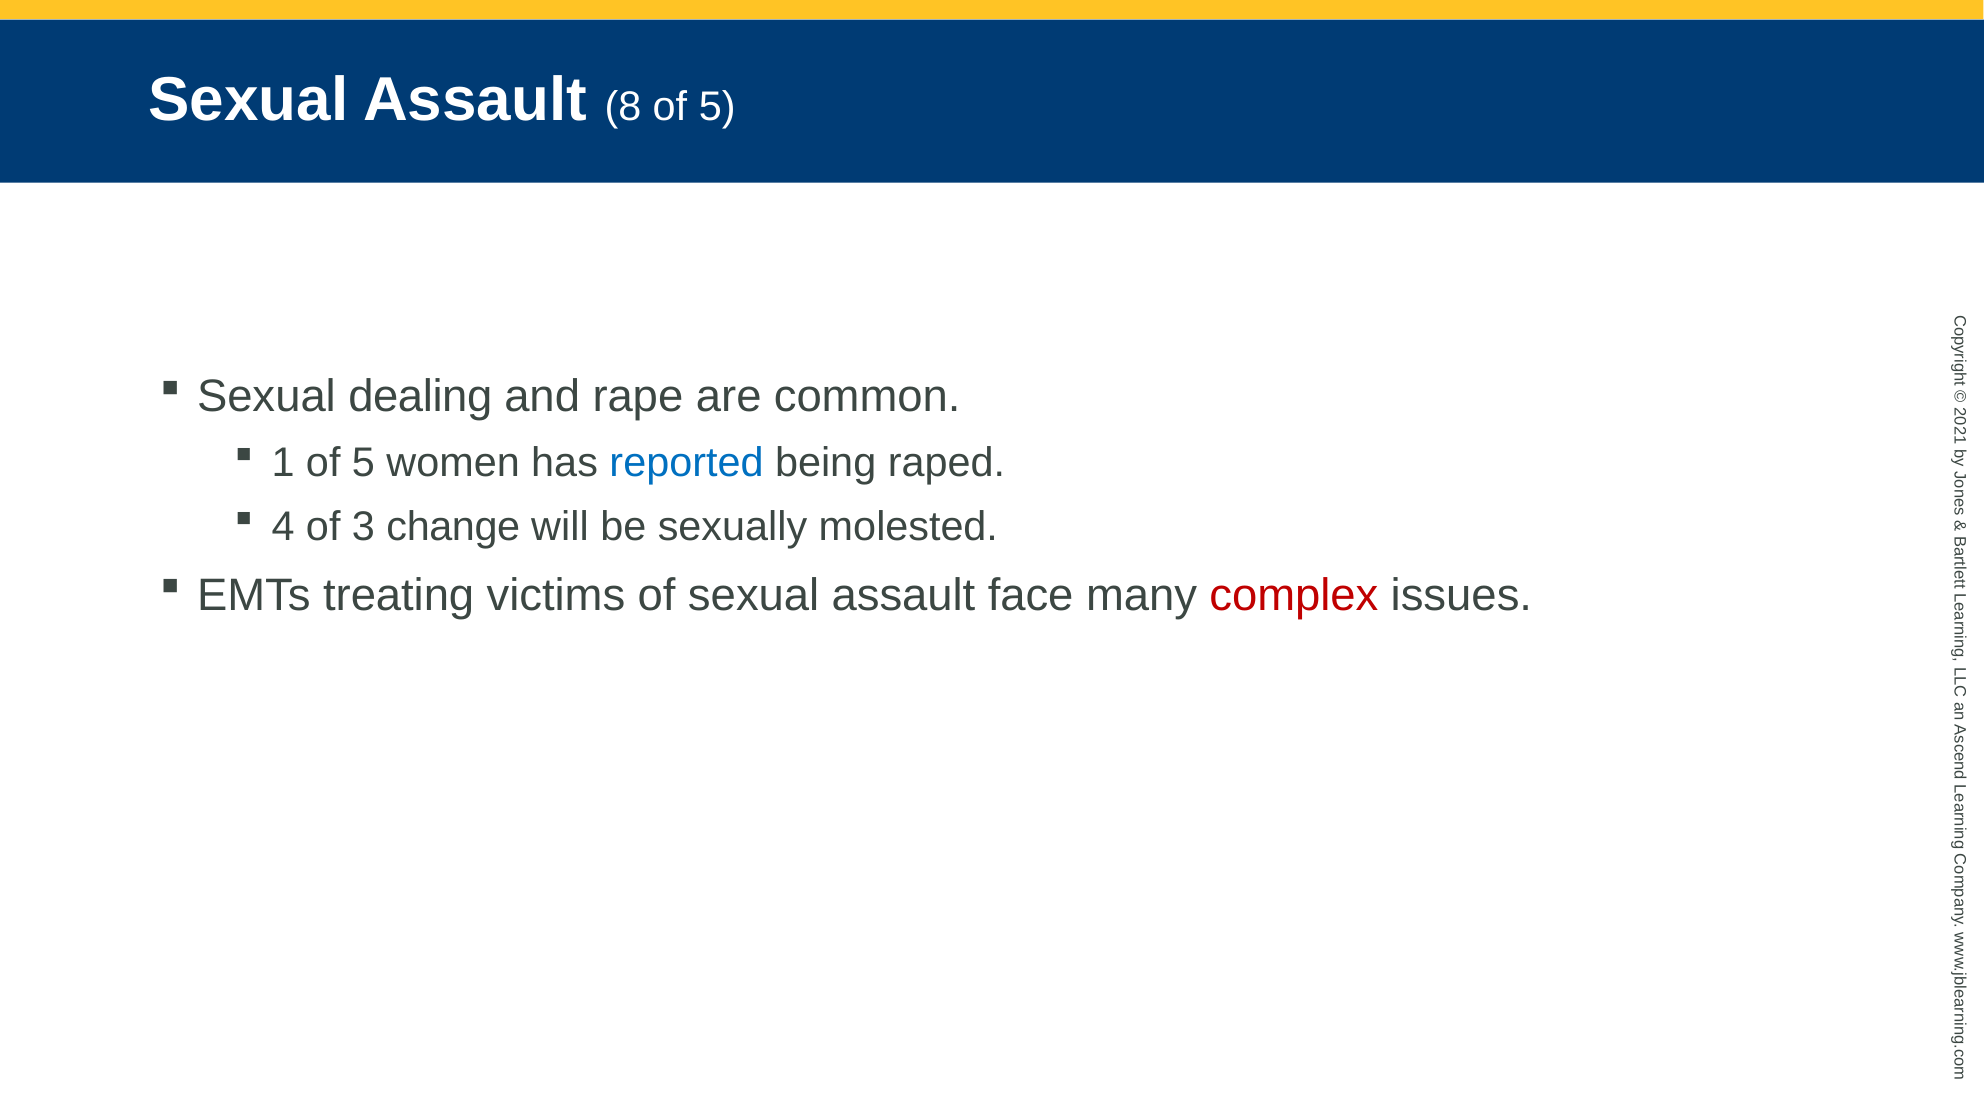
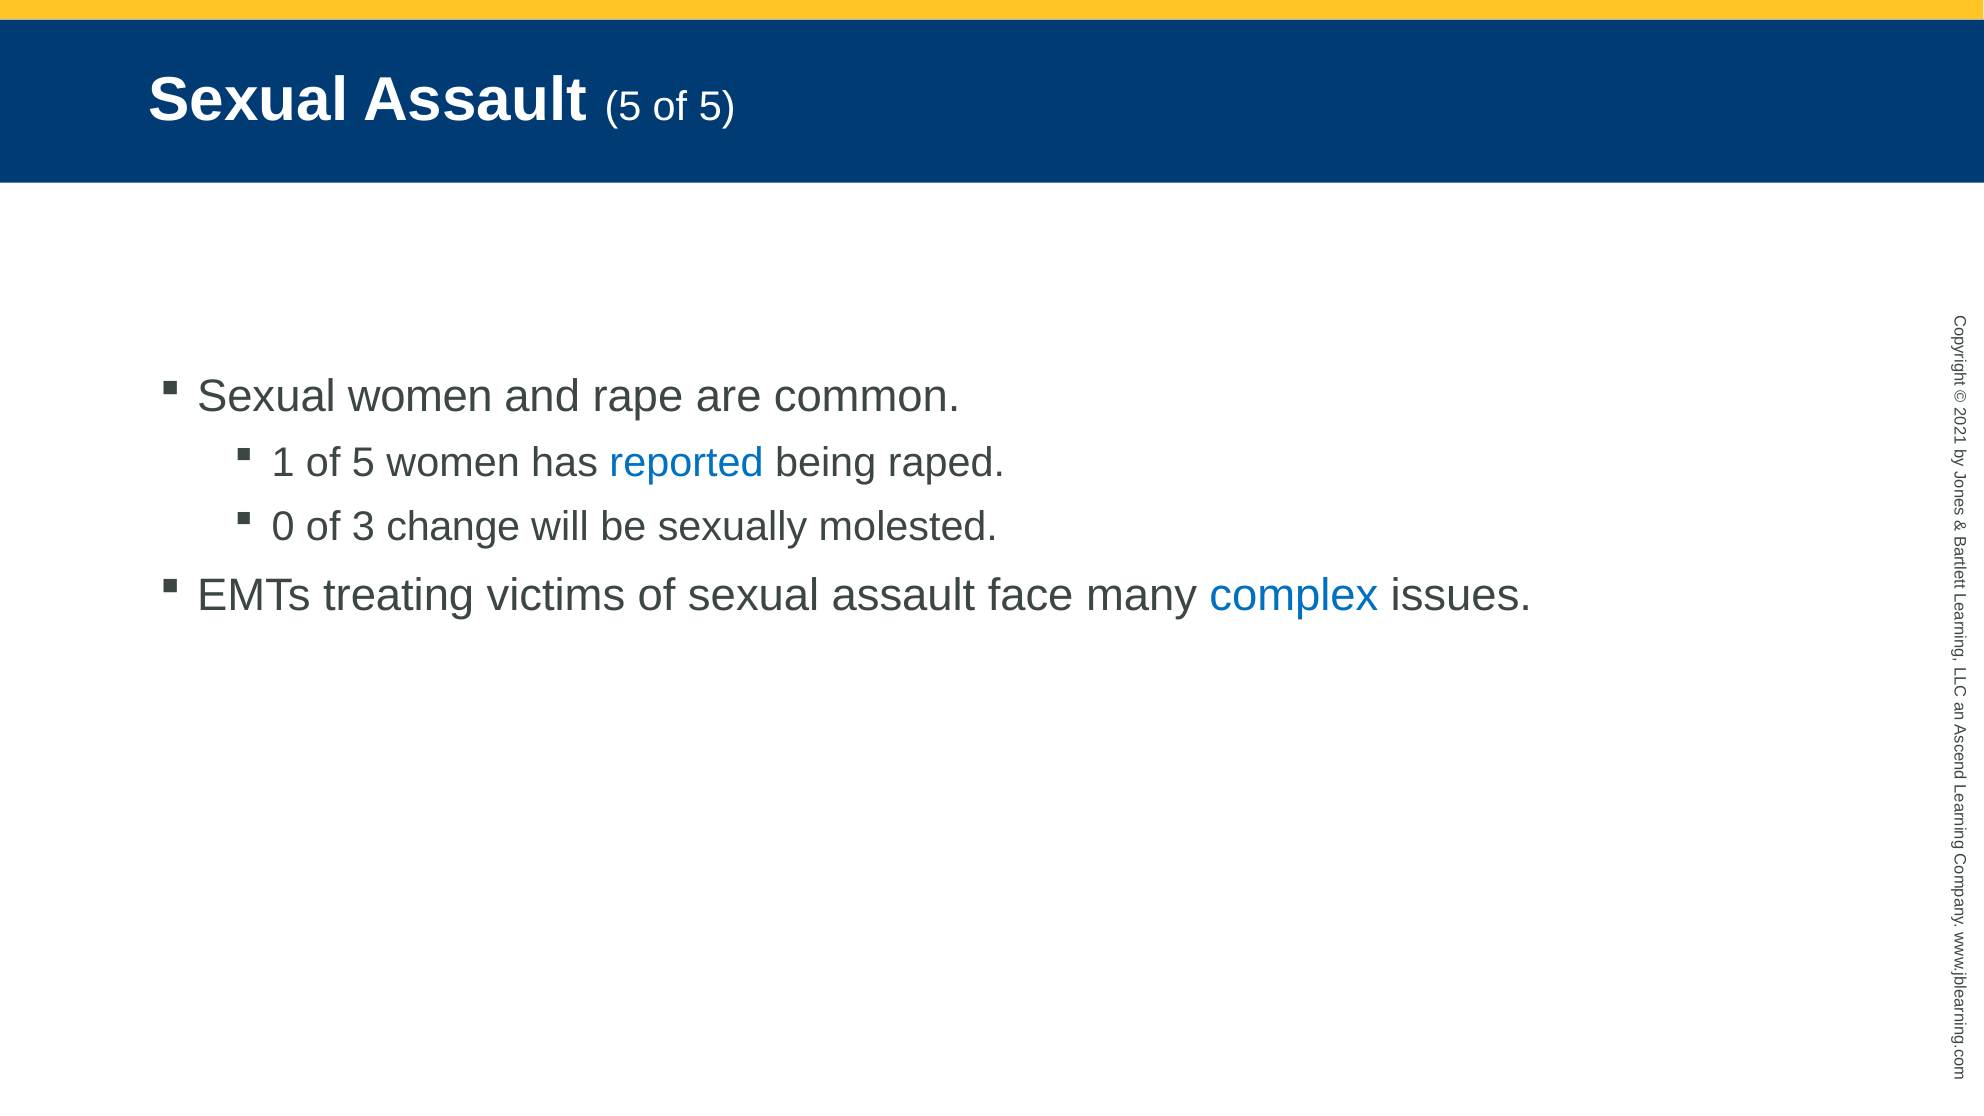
Assault 8: 8 -> 5
Sexual dealing: dealing -> women
4 at (283, 527): 4 -> 0
complex colour: red -> blue
